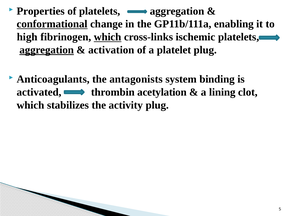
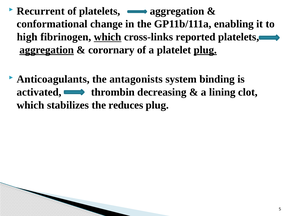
Properties: Properties -> Recurrent
conformational underline: present -> none
ischemic: ischemic -> reported
activation: activation -> corornary
plug at (205, 50) underline: none -> present
acetylation: acetylation -> decreasing
activity: activity -> reduces
